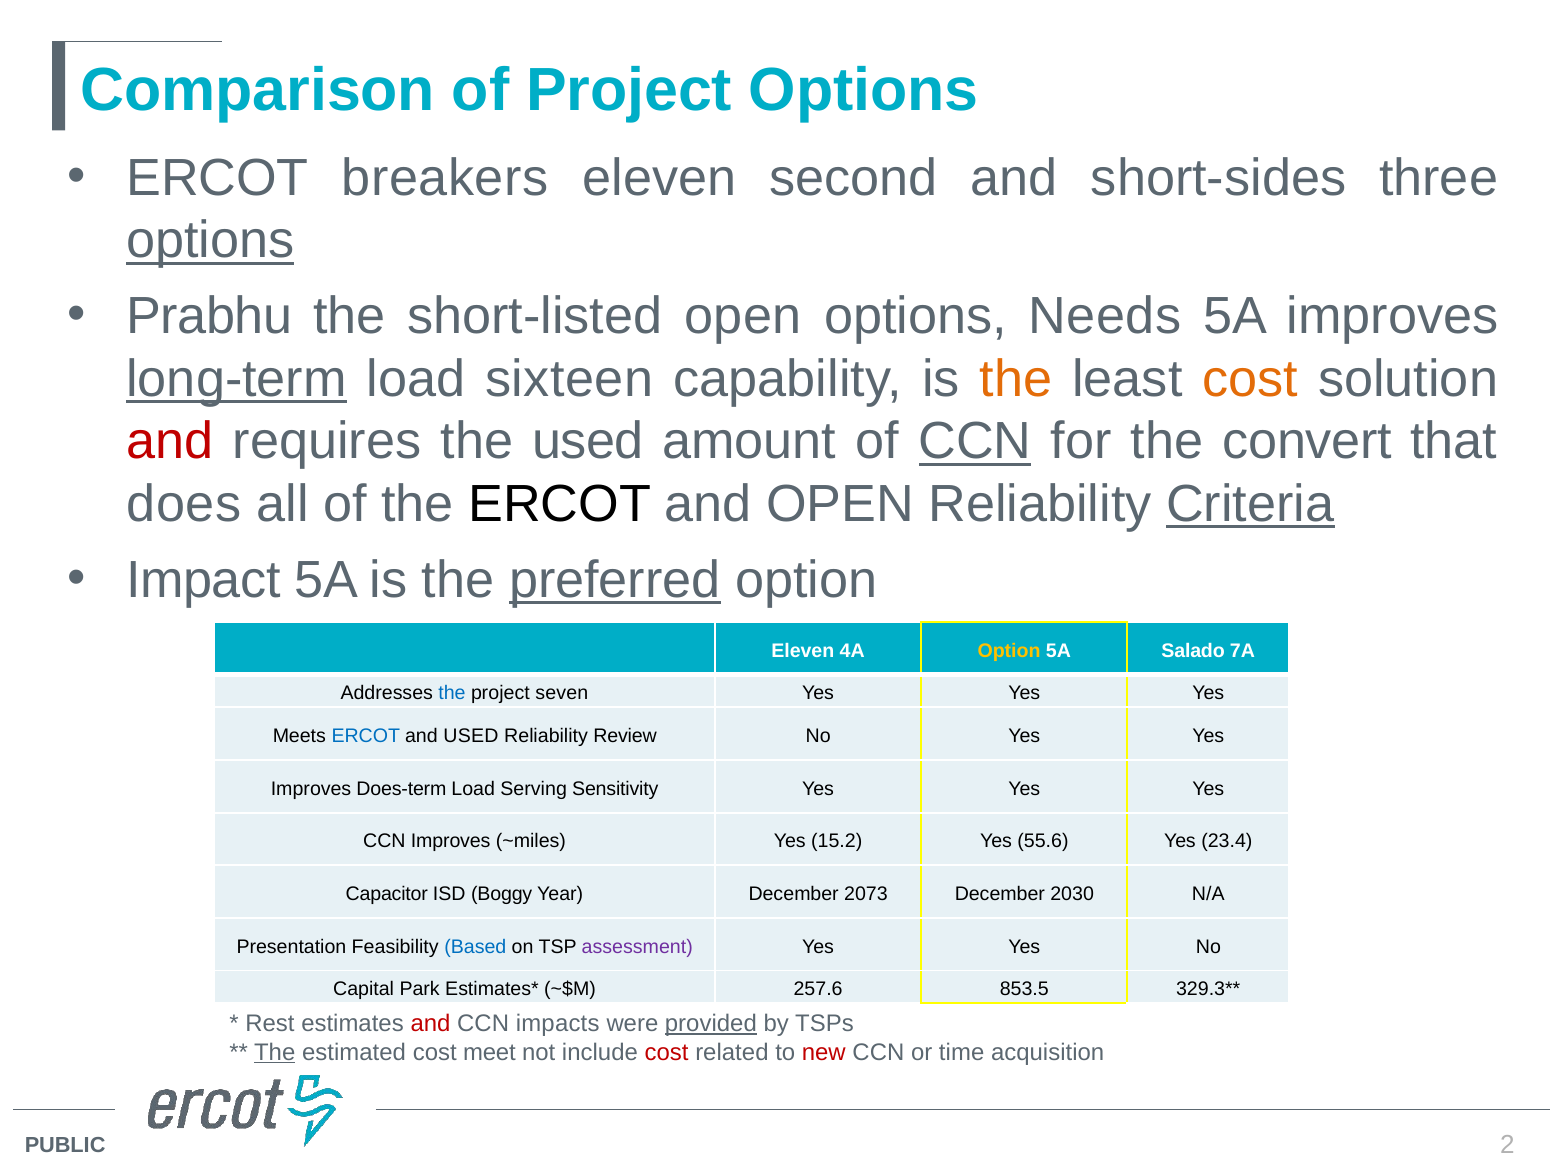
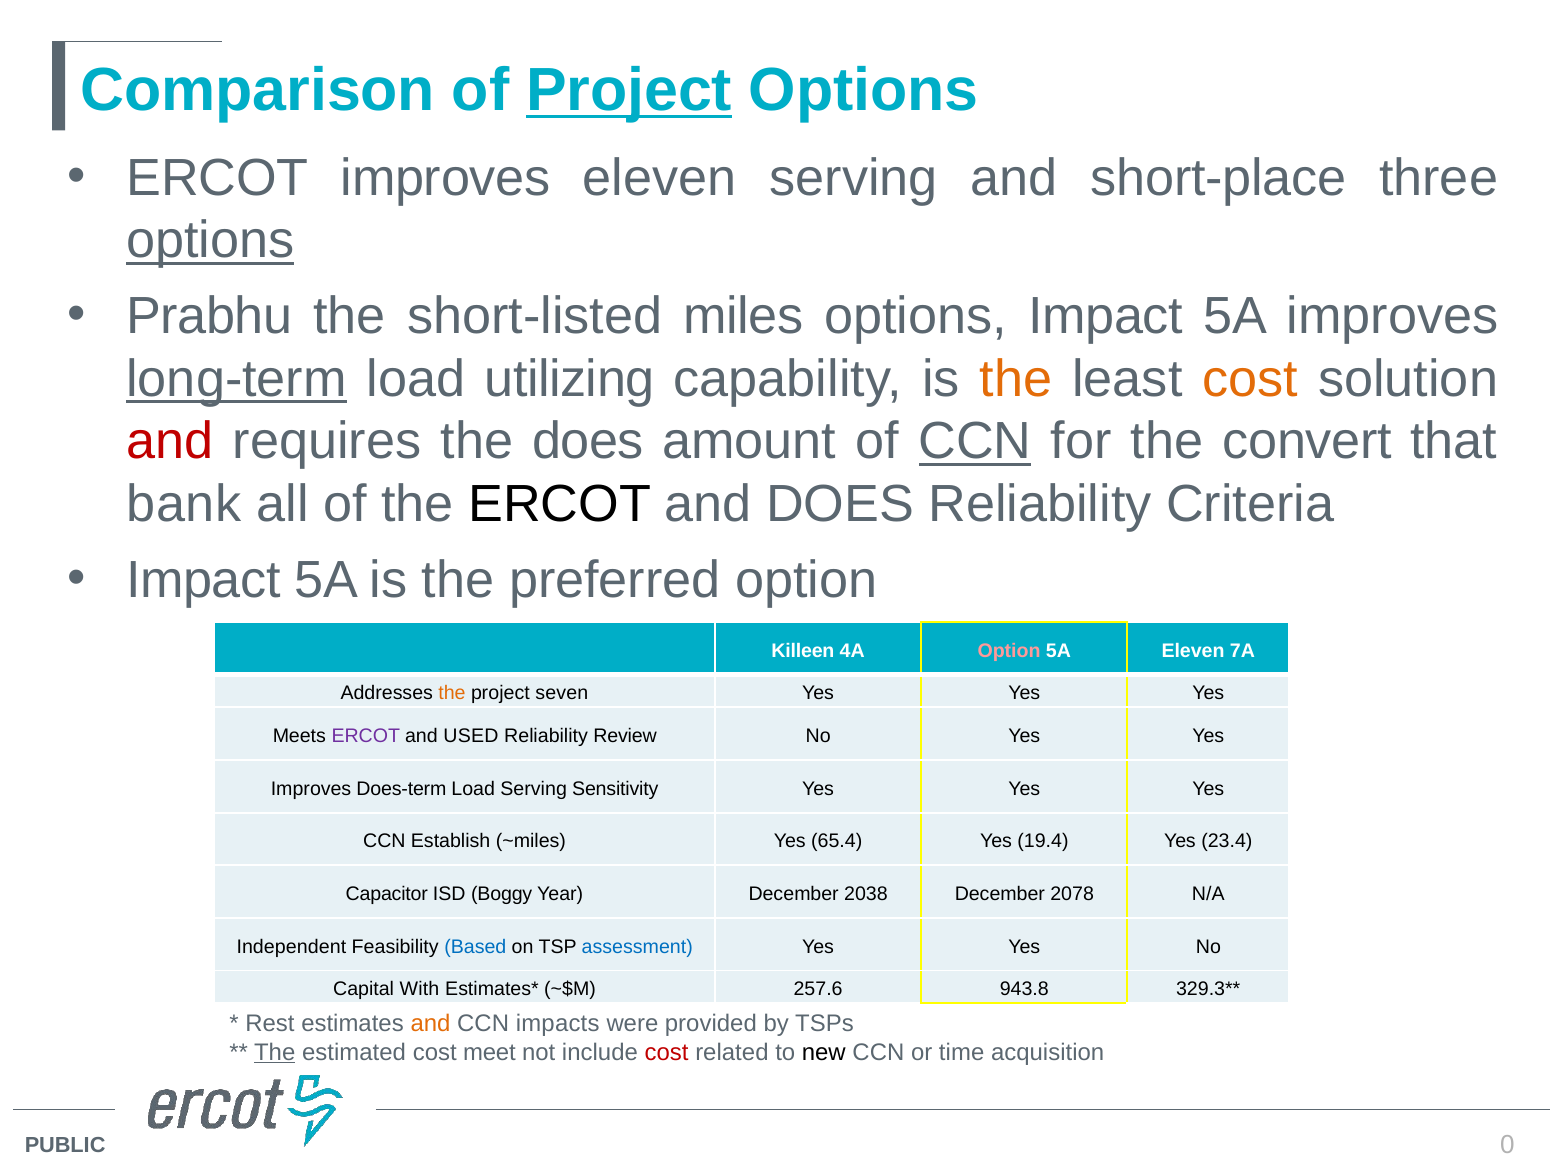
Project at (629, 90) underline: none -> present
ERCOT breakers: breakers -> improves
eleven second: second -> serving
short-sides: short-sides -> short-place
short-listed open: open -> miles
options Needs: Needs -> Impact
sixteen: sixteen -> utilizing
the used: used -> does
does: does -> bank
and OPEN: OPEN -> DOES
Criteria underline: present -> none
preferred underline: present -> none
Eleven at (803, 650): Eleven -> Killeen
Option at (1009, 650) colour: yellow -> pink
5A Salado: Salado -> Eleven
the at (452, 693) colour: blue -> orange
ERCOT at (366, 736) colour: blue -> purple
CCN Improves: Improves -> Establish
15.2: 15.2 -> 65.4
55.6: 55.6 -> 19.4
2073: 2073 -> 2038
2030: 2030 -> 2078
Presentation: Presentation -> Independent
assessment colour: purple -> blue
Park: Park -> With
853.5: 853.5 -> 943.8
and at (430, 1023) colour: red -> orange
provided underline: present -> none
new colour: red -> black
2: 2 -> 0
